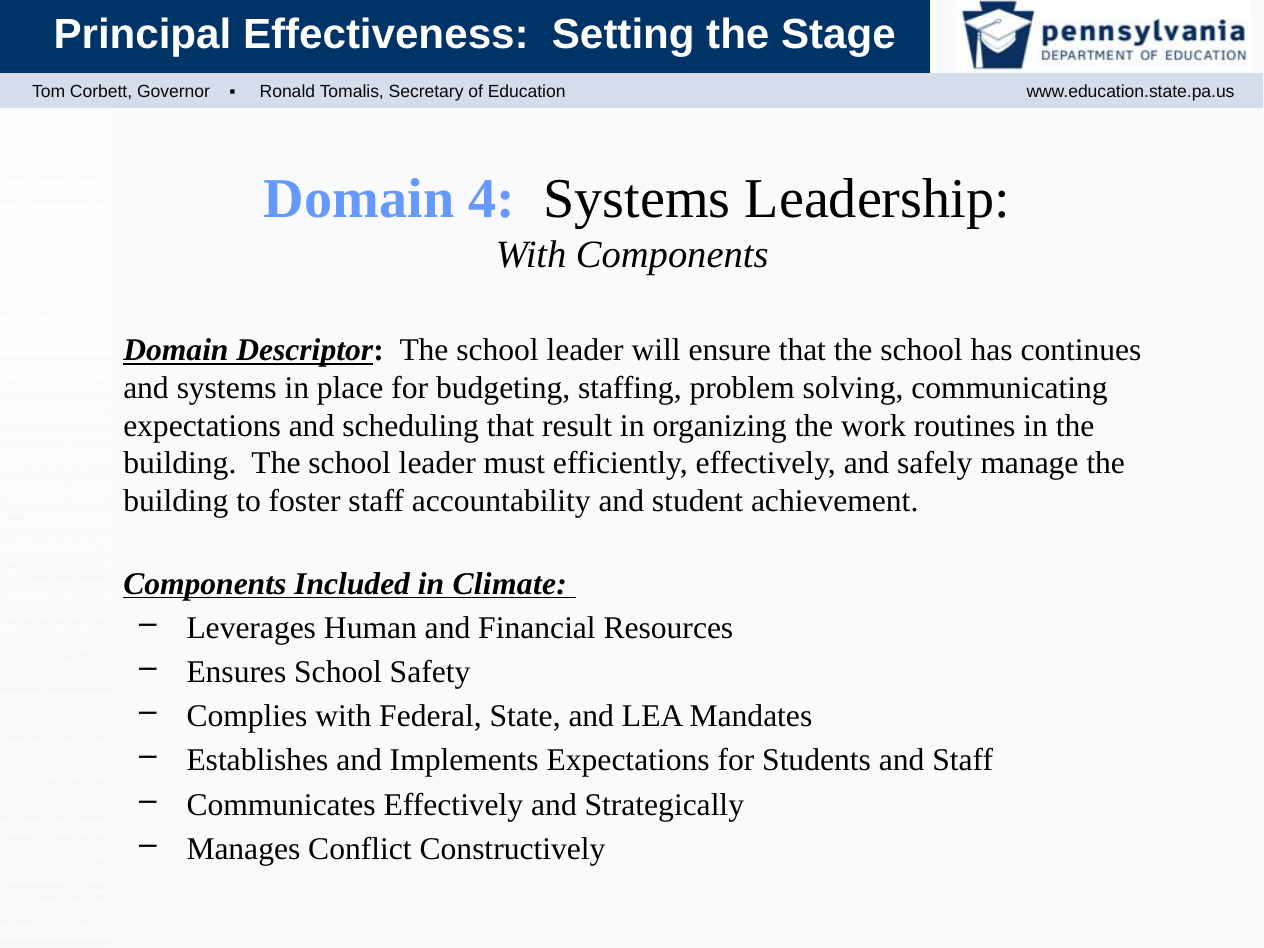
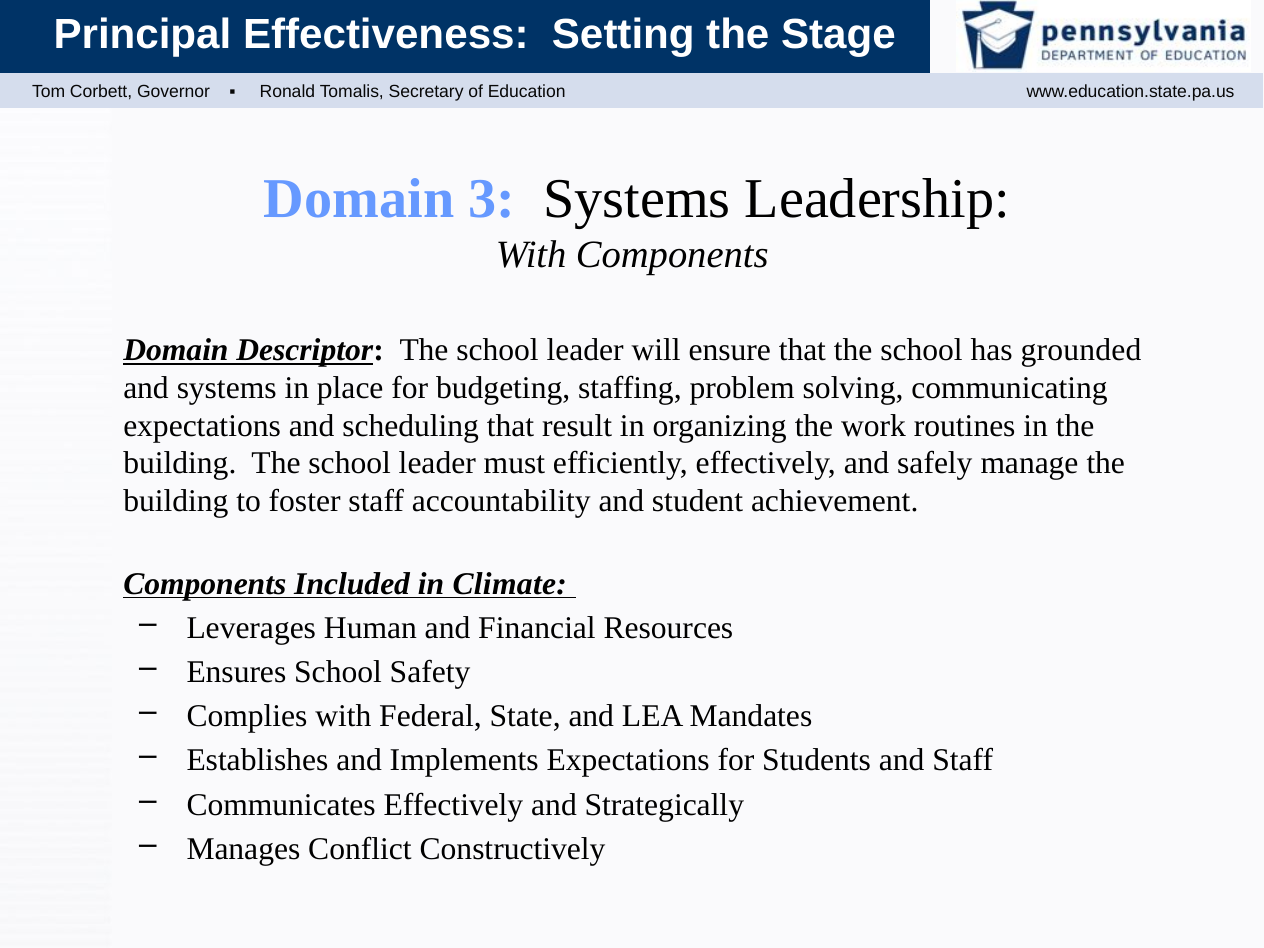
4: 4 -> 3
continues: continues -> grounded
